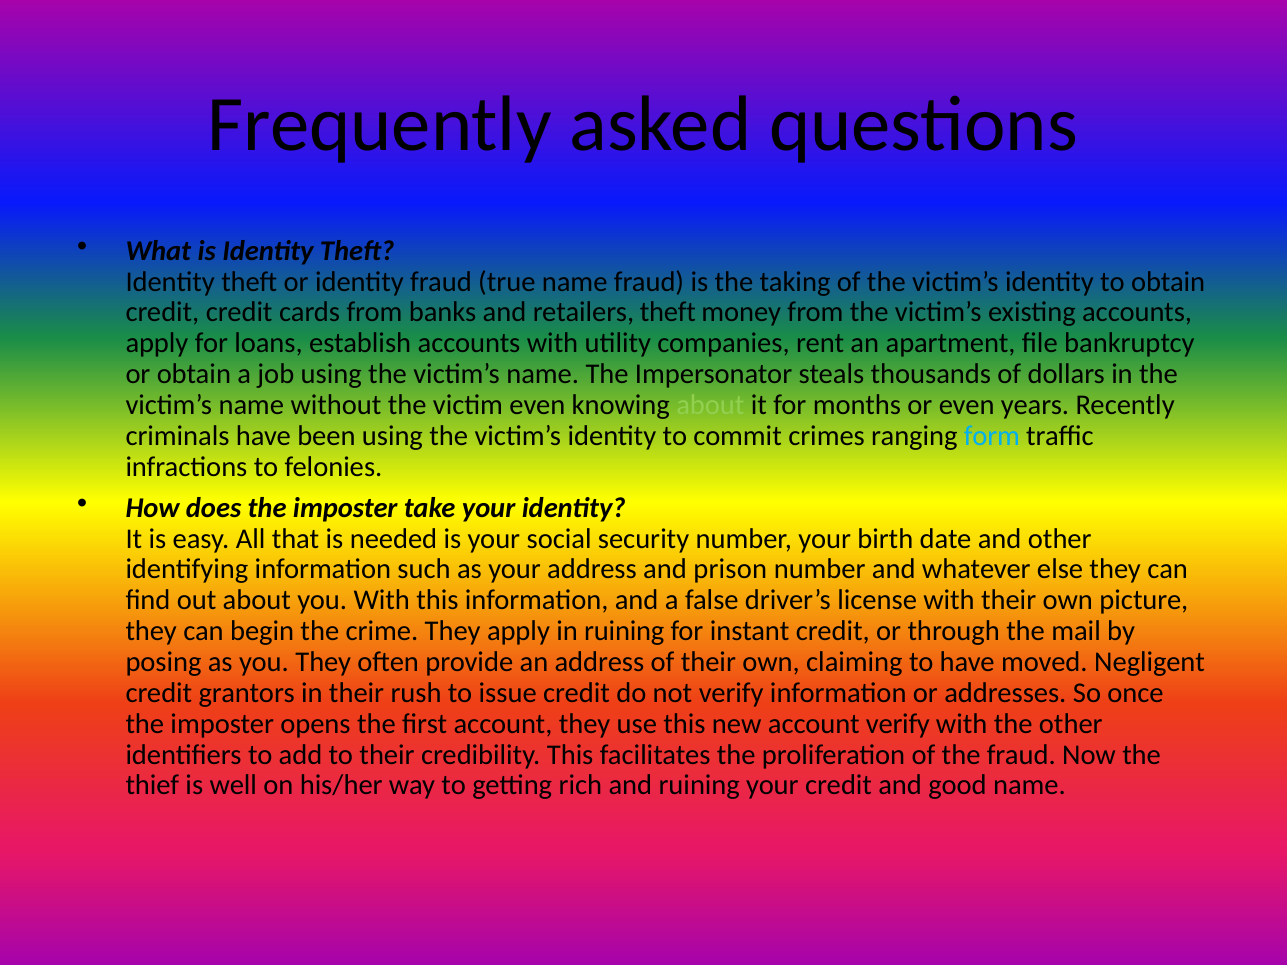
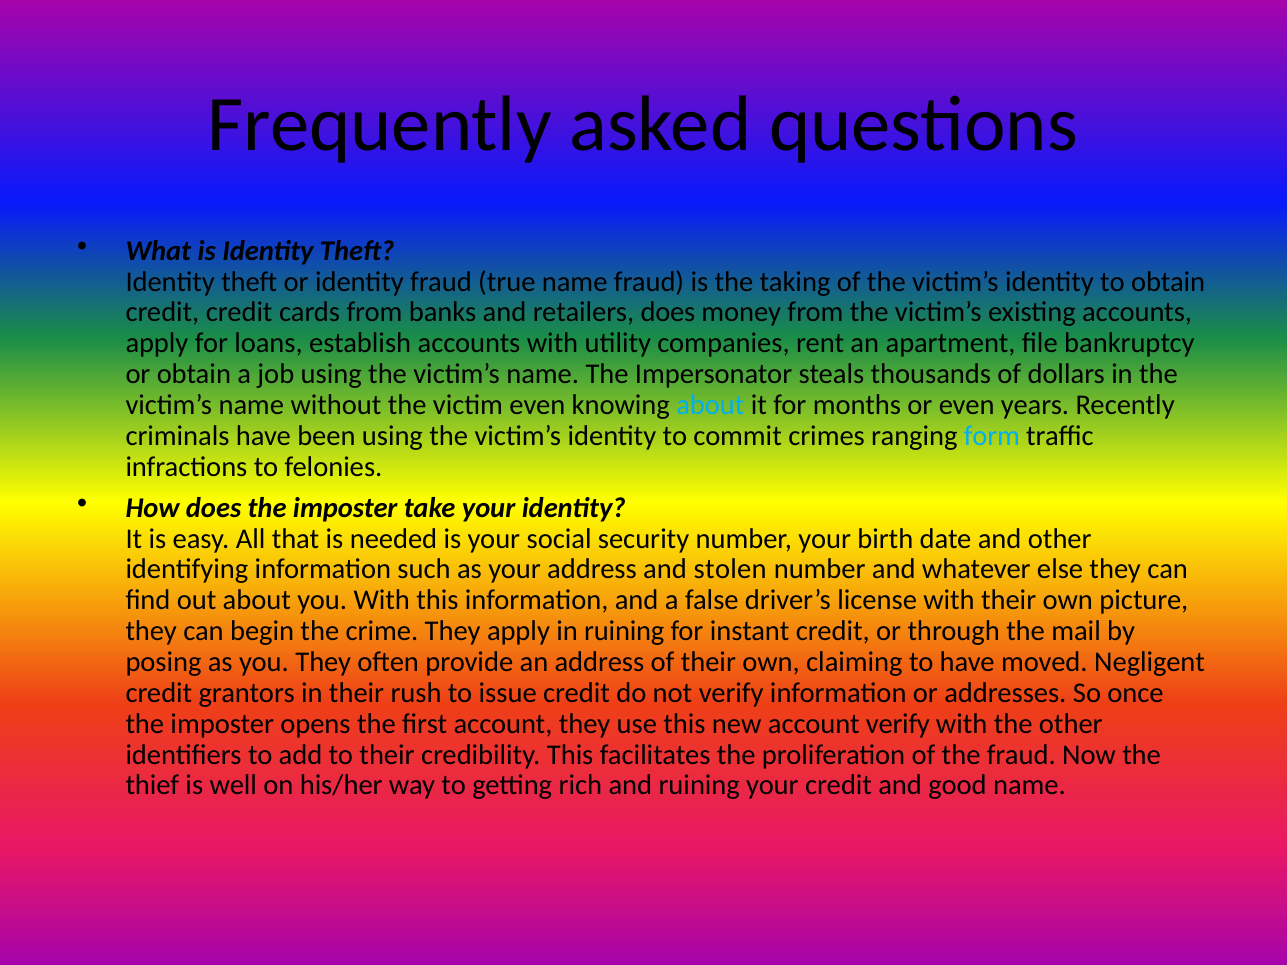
retailers theft: theft -> does
about at (710, 405) colour: light green -> light blue
prison: prison -> stolen
